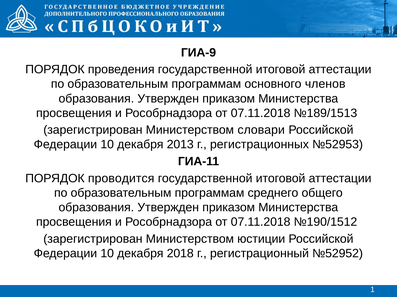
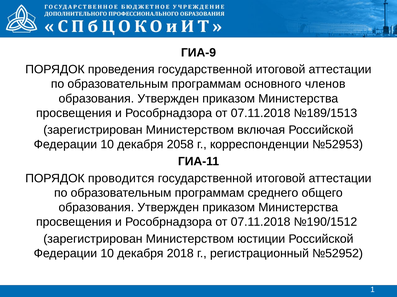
словари: словари -> включая
2013: 2013 -> 2058
регистрационных: регистрационных -> корреспонденции
